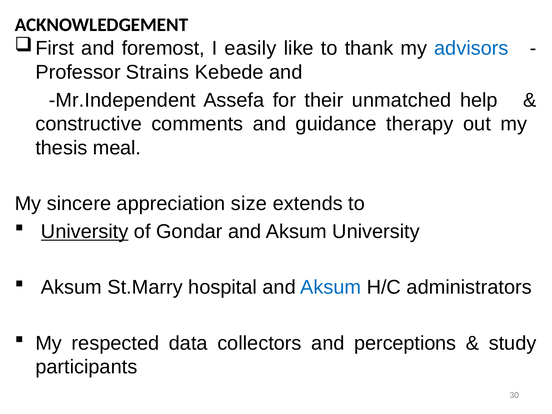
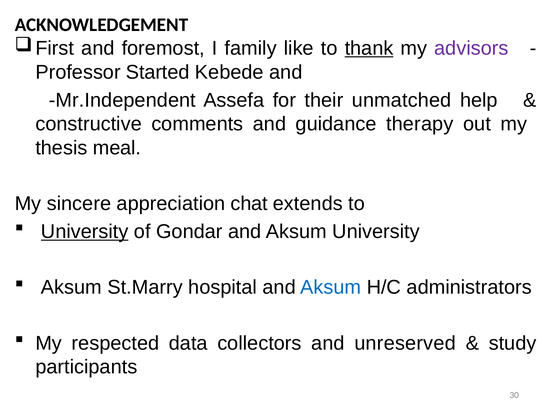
easily: easily -> family
thank underline: none -> present
advisors colour: blue -> purple
Strains: Strains -> Started
size: size -> chat
perceptions: perceptions -> unreserved
